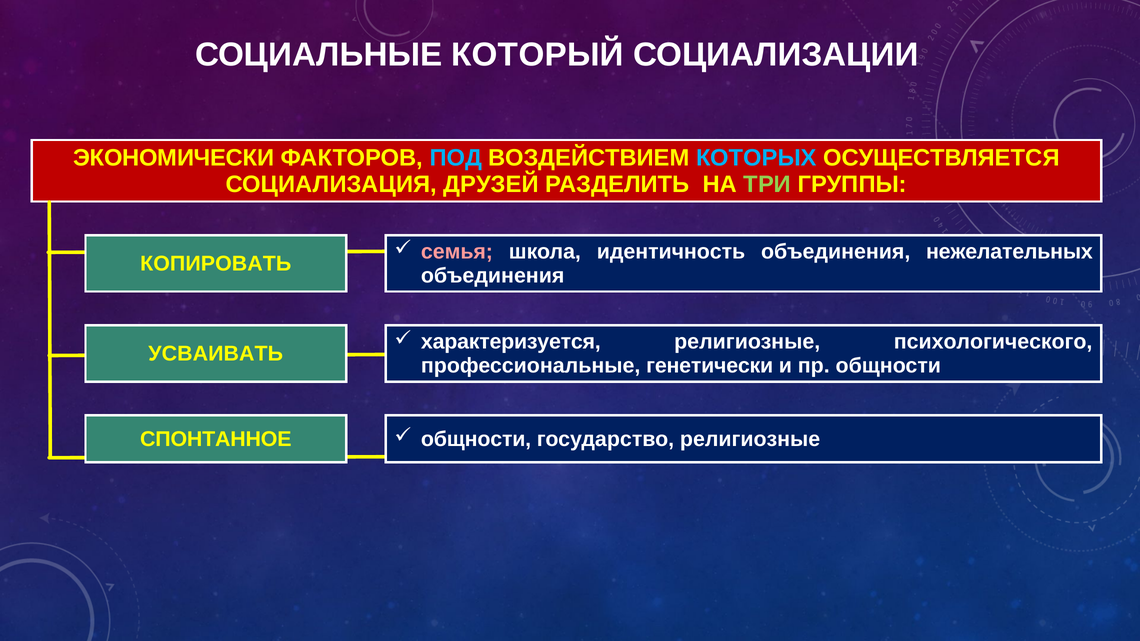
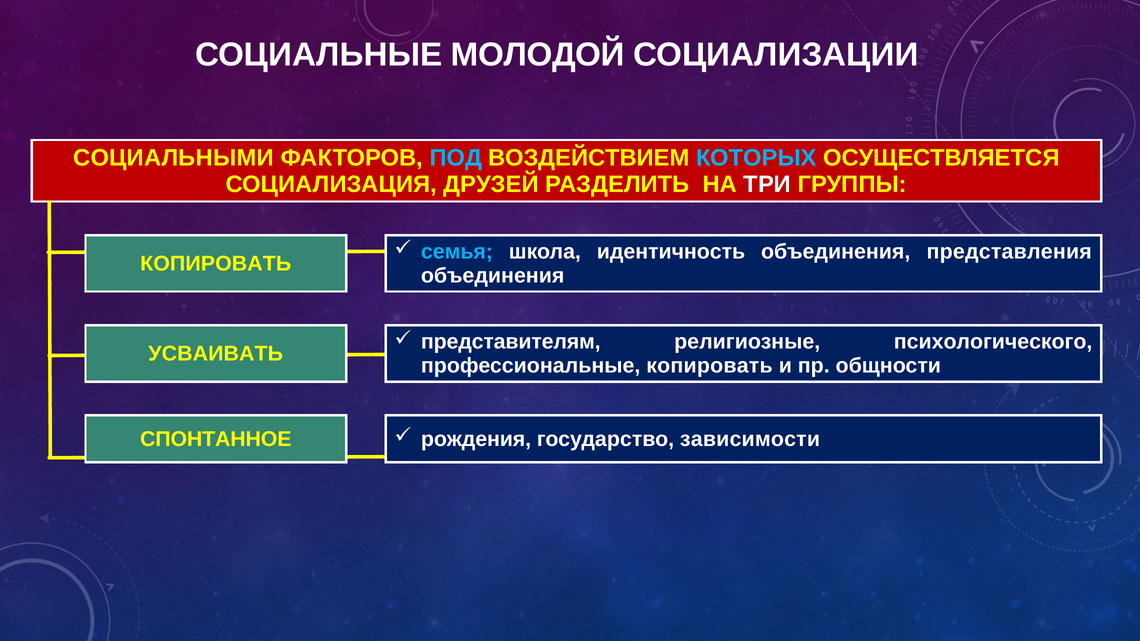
КОТОРЫЙ: КОТОРЫЙ -> МОЛОДОЙ
ЭКОНОМИЧЕСКИ: ЭКОНОМИЧЕСКИ -> СОЦИАЛЬНЫМИ
ТРИ colour: light green -> white
семья colour: pink -> light blue
нежелательных: нежелательных -> представления
характеризуется: характеризуется -> представителям
профессиональные генетически: генетически -> копировать
общности at (476, 439): общности -> рождения
государство религиозные: религиозные -> зависимости
